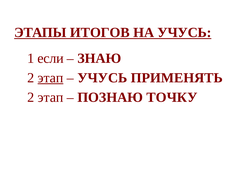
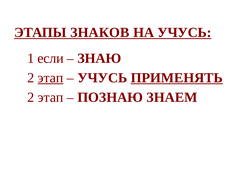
ИТОГОВ: ИТОГОВ -> ЗНАКОВ
ПРИМЕНЯТЬ underline: none -> present
ТОЧКУ: ТОЧКУ -> ЗНАЕМ
